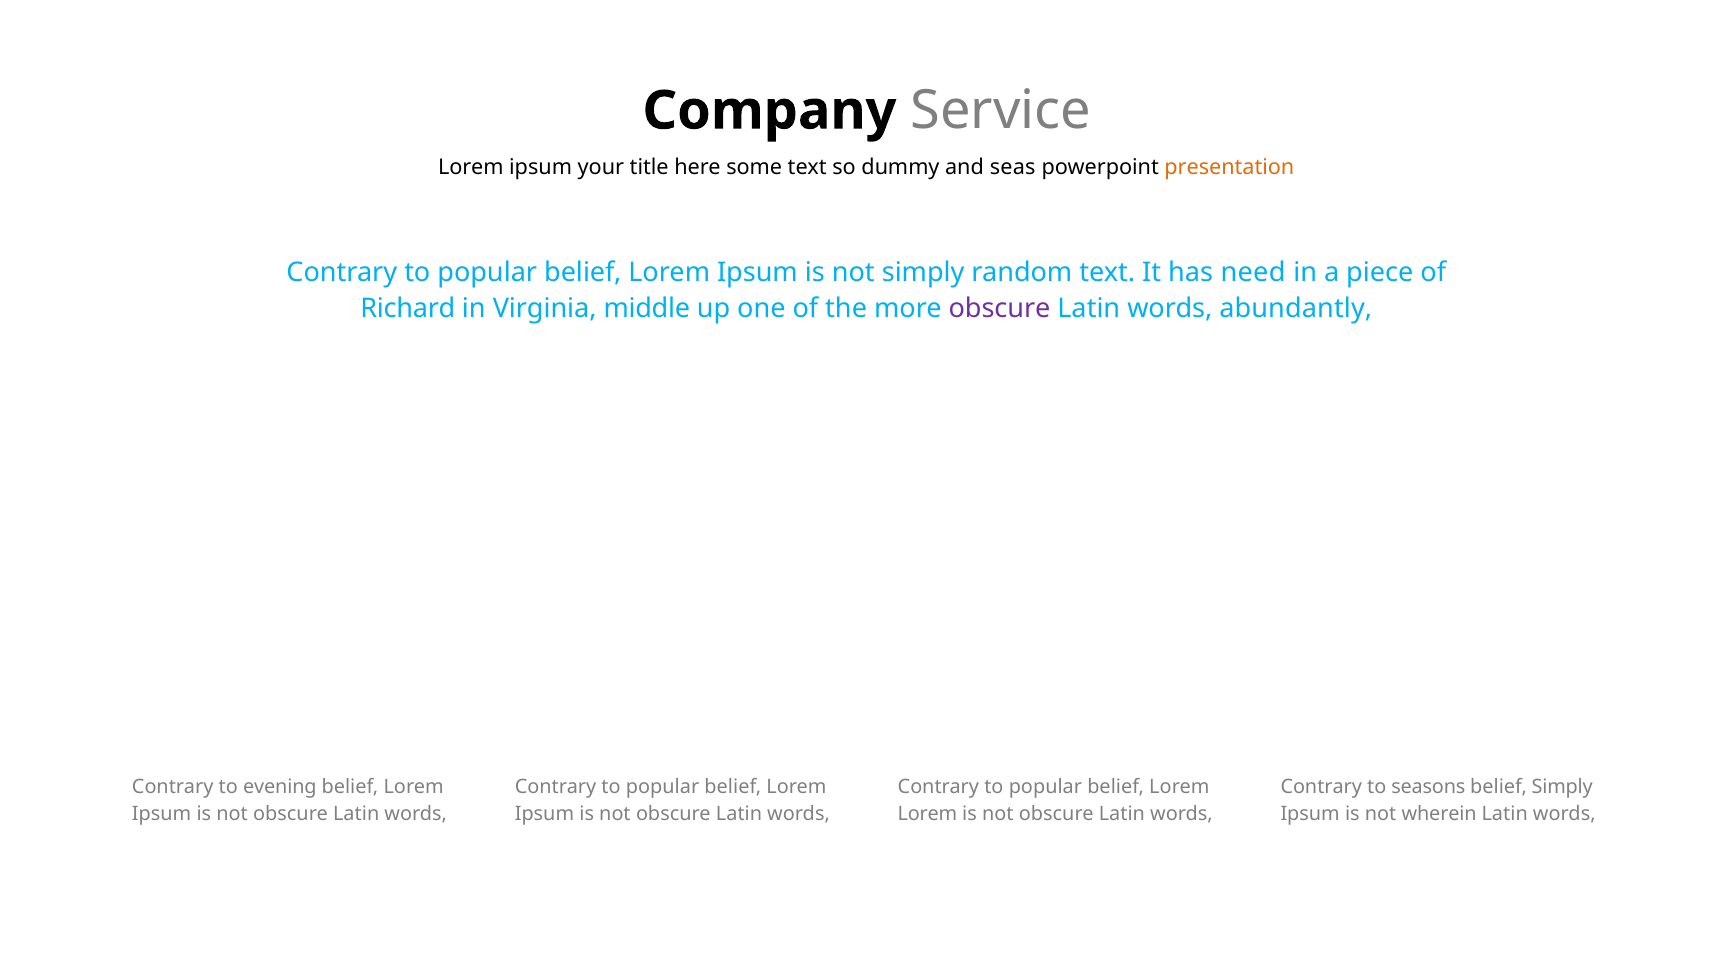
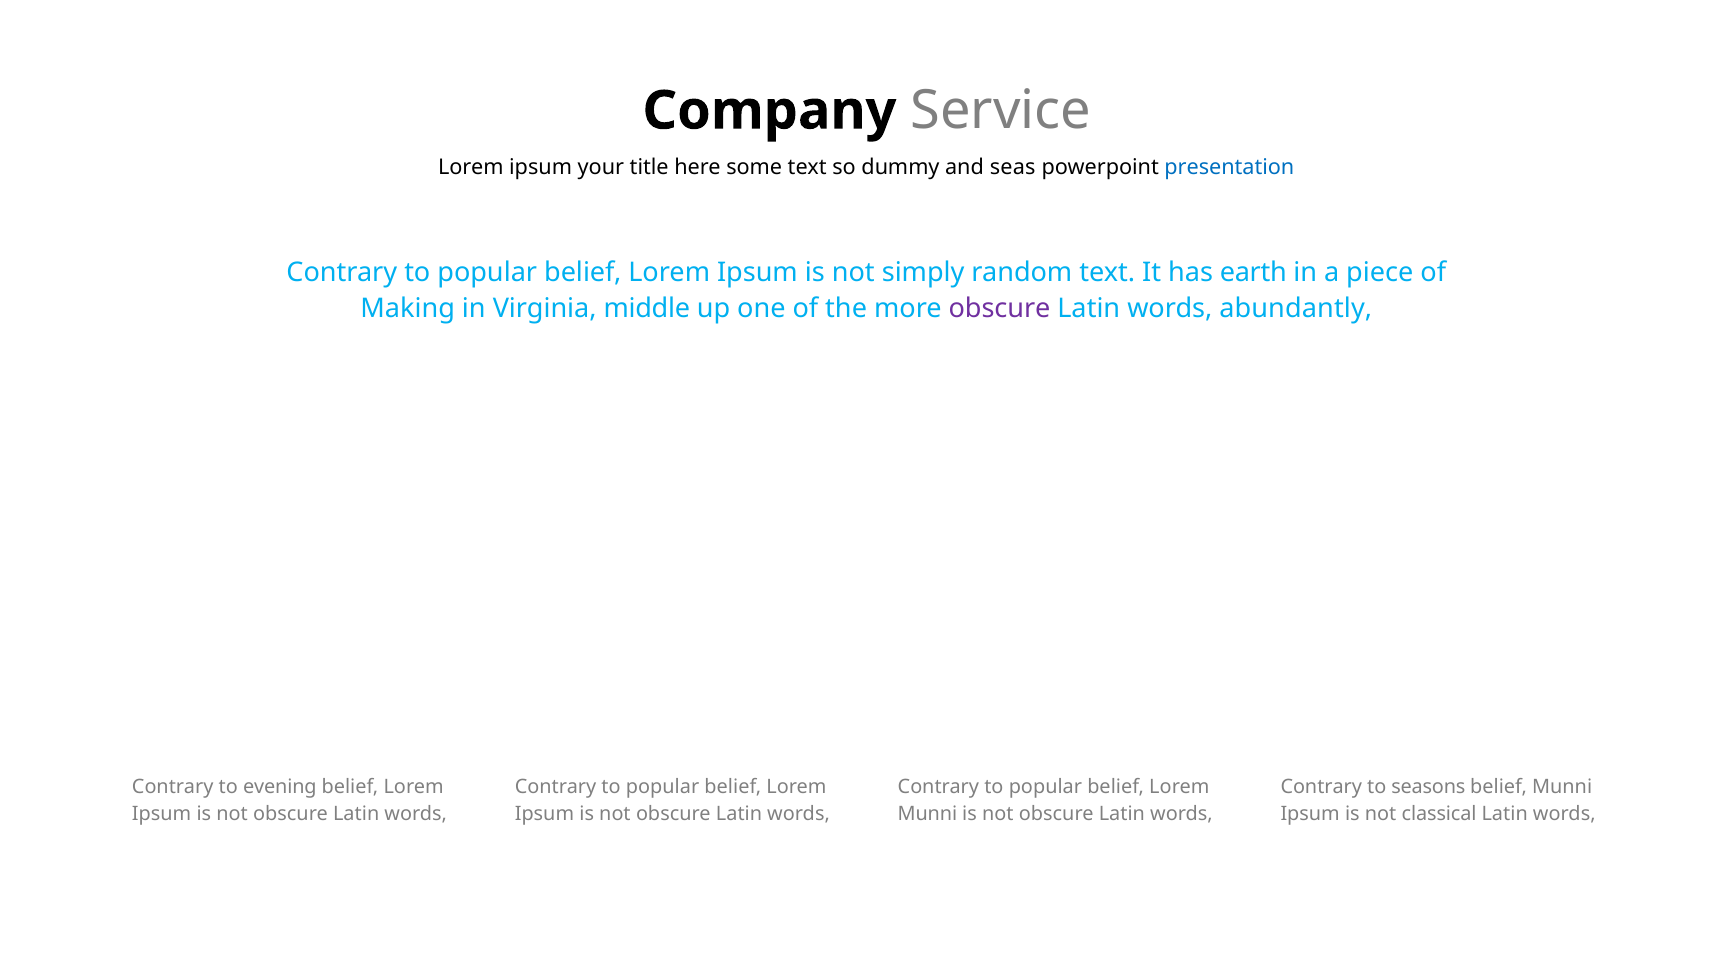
presentation colour: orange -> blue
need: need -> earth
Richard: Richard -> Making
belief Simply: Simply -> Munni
Lorem at (927, 814): Lorem -> Munni
wherein: wherein -> classical
